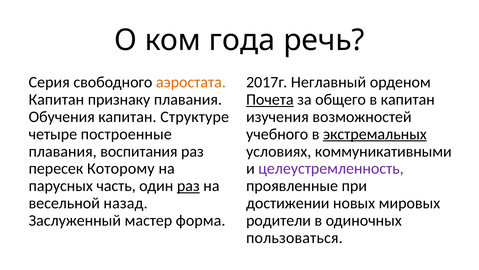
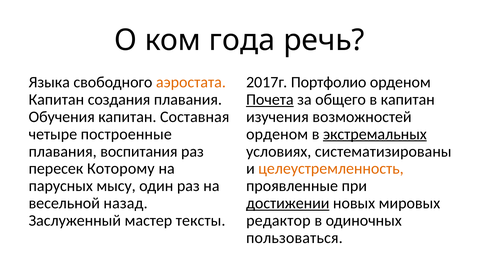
Серия: Серия -> Языка
Неглавный: Неглавный -> Портфолио
признаку: признаку -> создания
Структуре: Структуре -> Составная
учебного at (277, 134): учебного -> орденом
коммуникативными: коммуникативными -> систематизированы
целеустремленность colour: purple -> orange
часть: часть -> мысу
раз at (188, 186) underline: present -> none
достижении underline: none -> present
форма: форма -> тексты
родители: родители -> редактор
